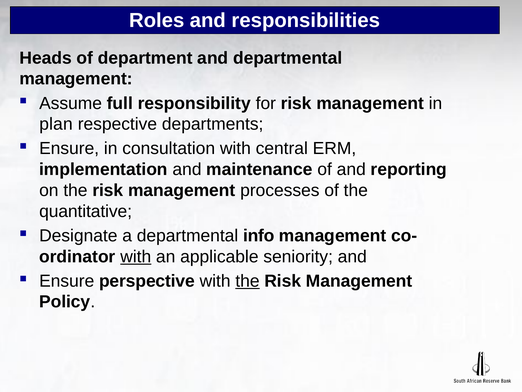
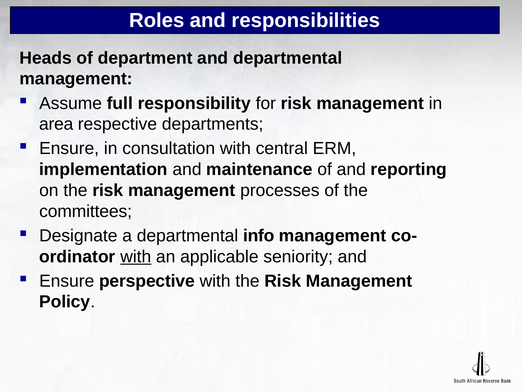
plan: plan -> area
quantitative: quantitative -> committees
the at (247, 281) underline: present -> none
